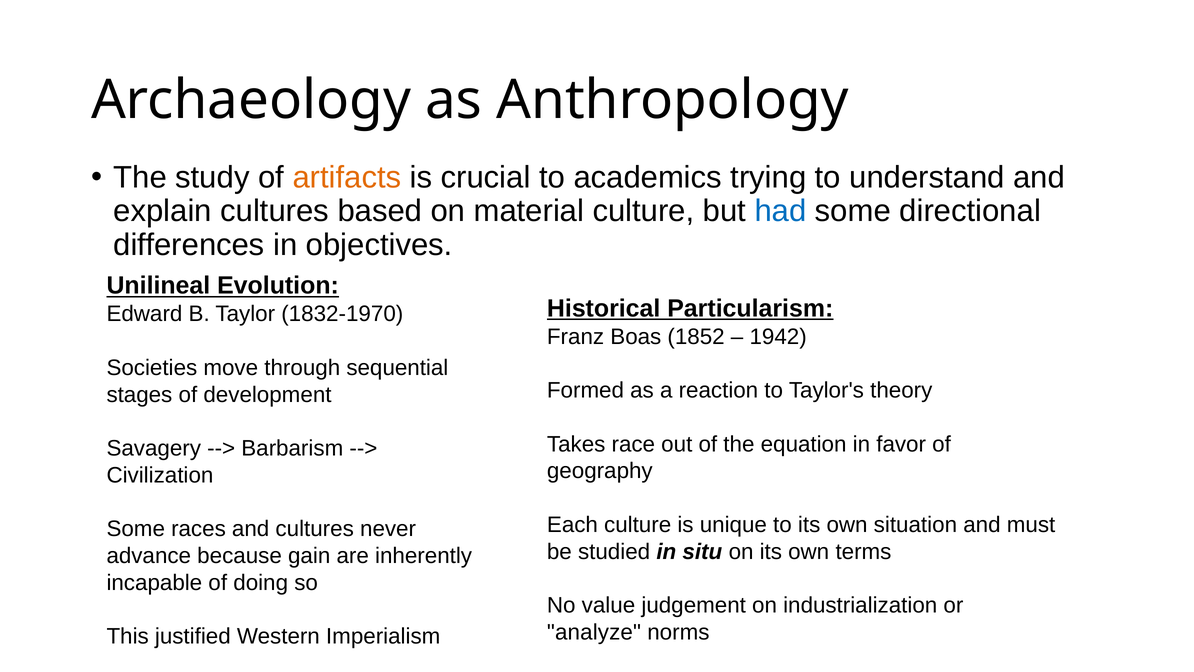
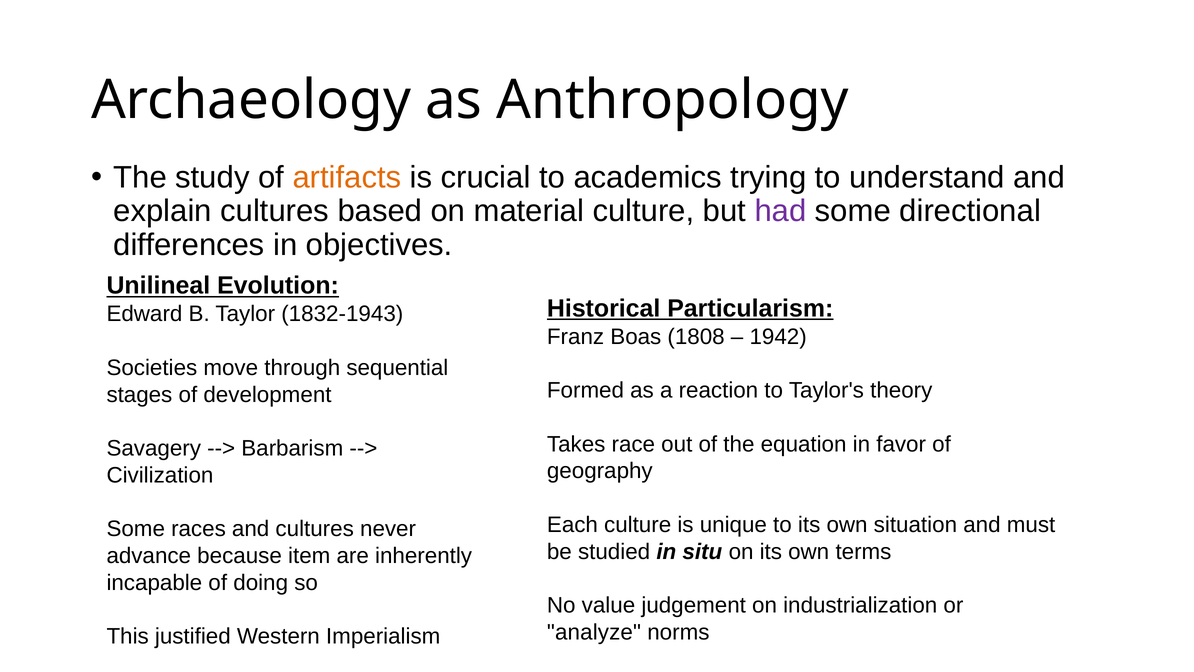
had colour: blue -> purple
1832-1970: 1832-1970 -> 1832-1943
1852: 1852 -> 1808
gain: gain -> item
